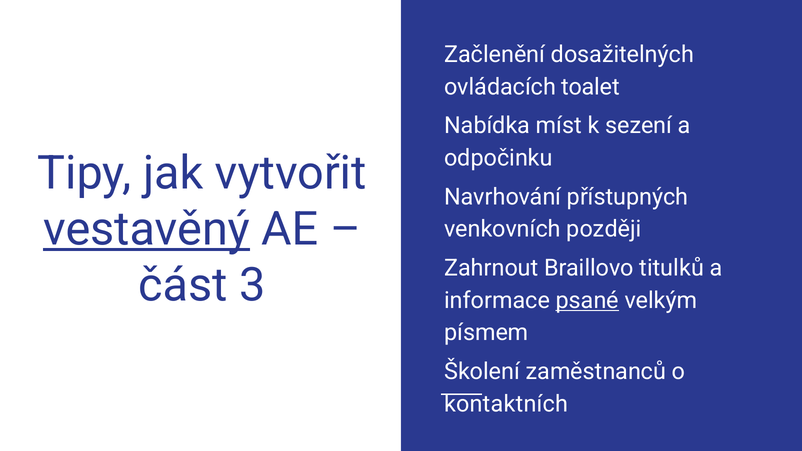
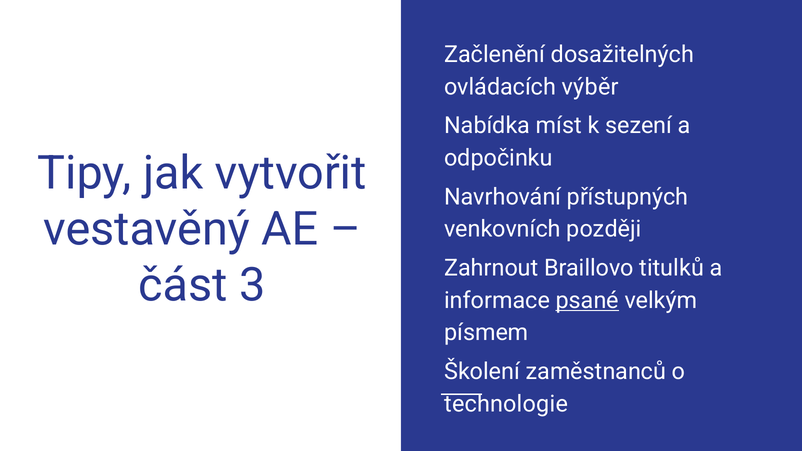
toalet: toalet -> výběr
vestavěný underline: present -> none
kontaktních: kontaktních -> technologie
